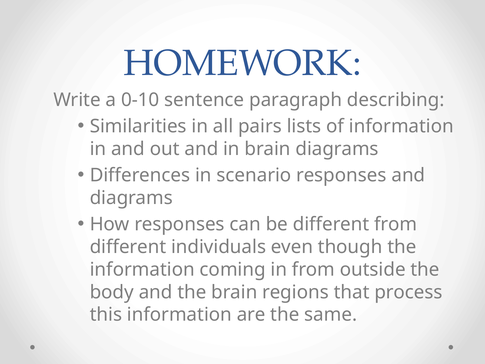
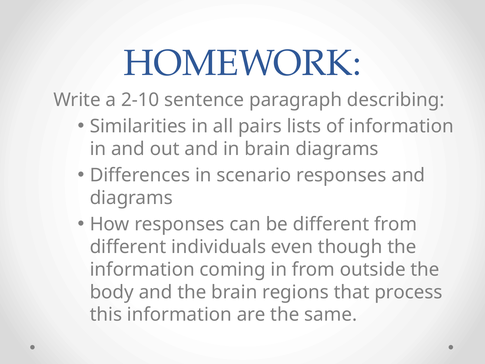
0-10: 0-10 -> 2-10
